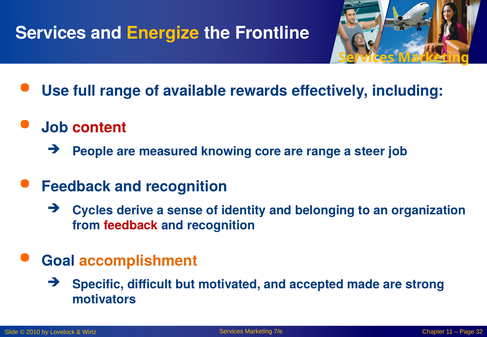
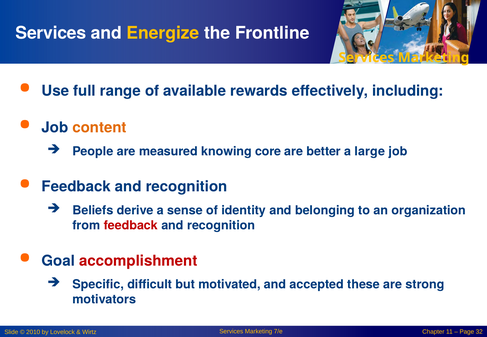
content colour: red -> orange
are range: range -> better
steer: steer -> large
Cycles: Cycles -> Beliefs
accomplishment colour: orange -> red
made: made -> these
